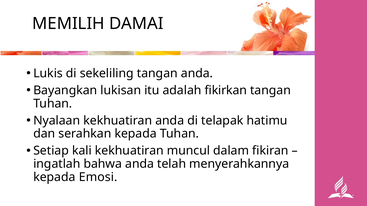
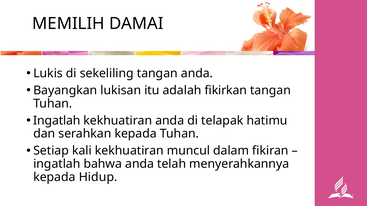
Nyalaan at (57, 121): Nyalaan -> Ingatlah
Emosi: Emosi -> Hidup
